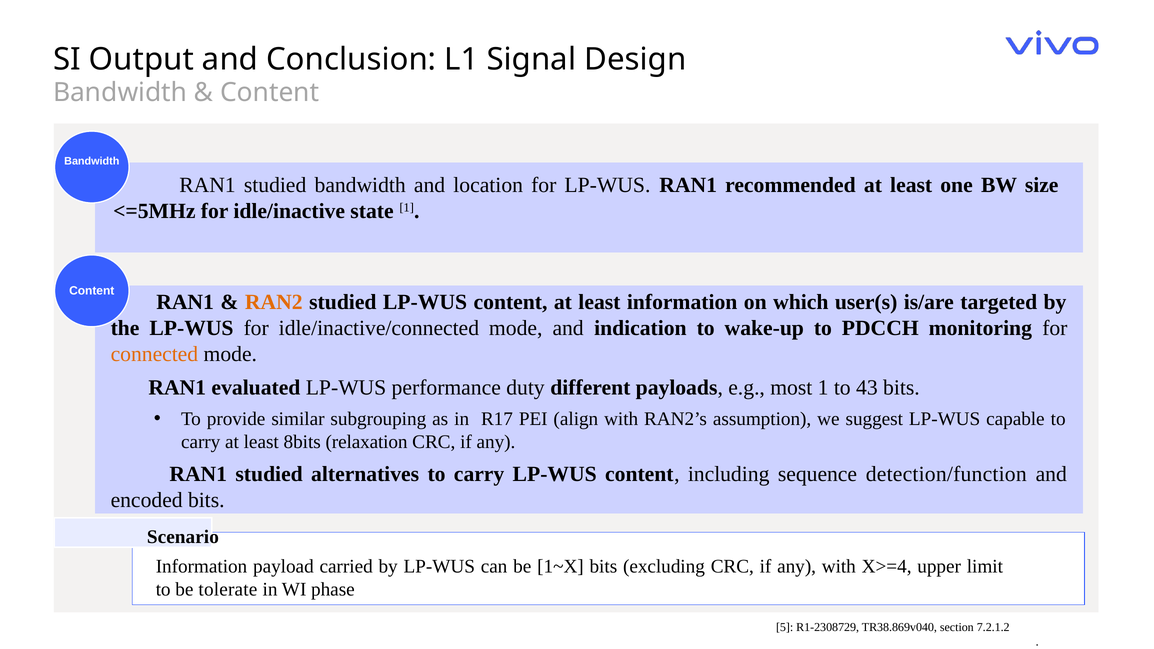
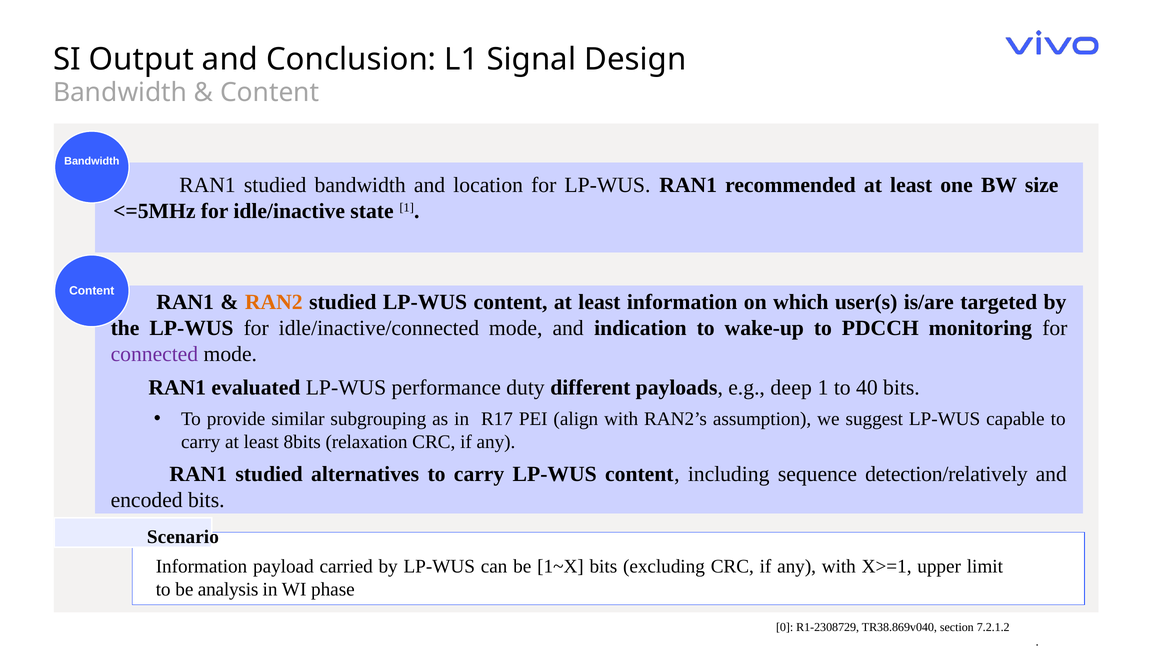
connected colour: orange -> purple
most: most -> deep
43: 43 -> 40
detection/function: detection/function -> detection/relatively
X>=4: X>=4 -> X>=1
tolerate: tolerate -> analysis
5: 5 -> 0
